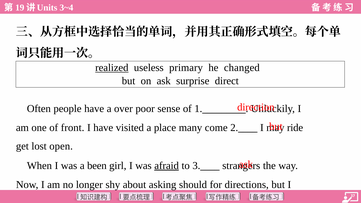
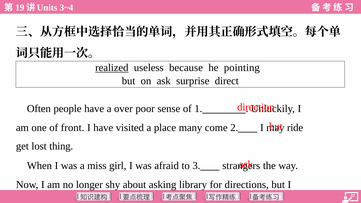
primary: primary -> because
changed: changed -> pointing
open: open -> thing
been: been -> miss
afraid underline: present -> none
should: should -> library
